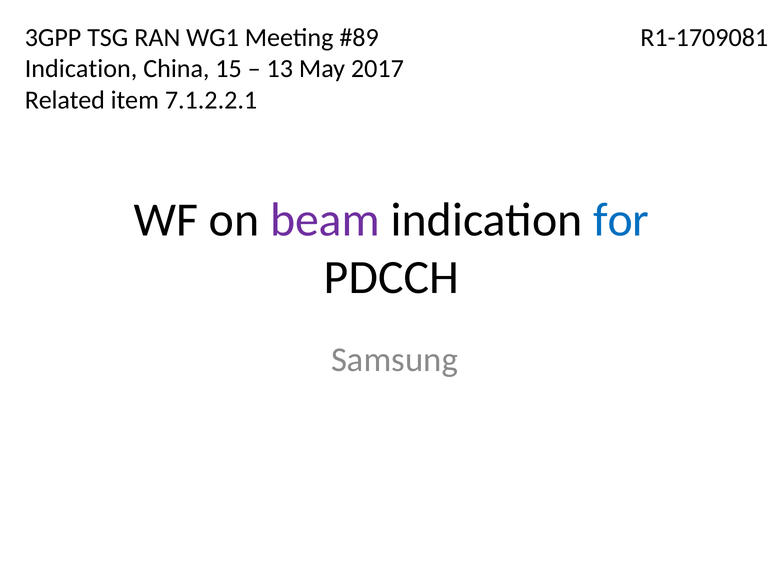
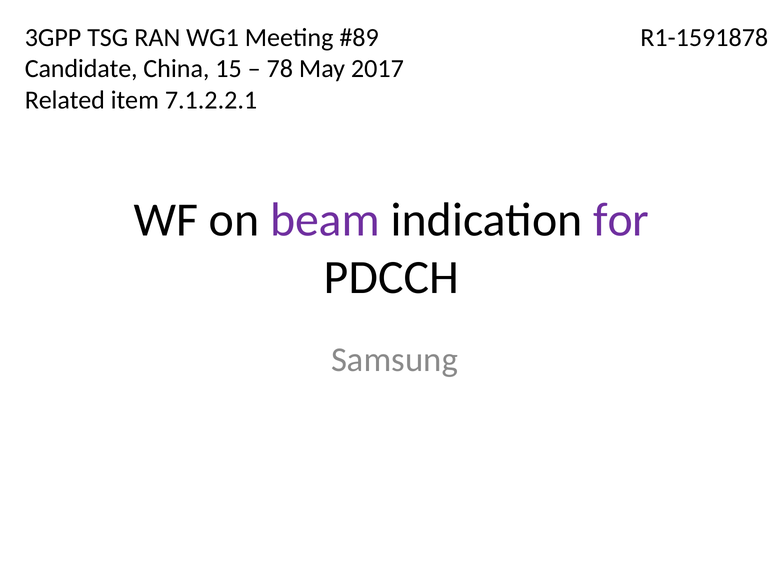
R1-1709081: R1-1709081 -> R1-1591878
Indication at (81, 69): Indication -> Candidate
13: 13 -> 78
for colour: blue -> purple
